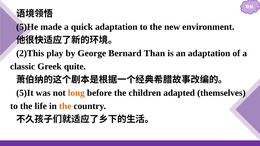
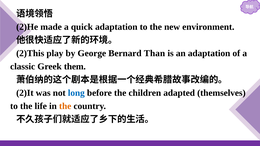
5)He: 5)He -> 2)He
quite: quite -> them
5)It: 5)It -> 2)It
long colour: orange -> blue
